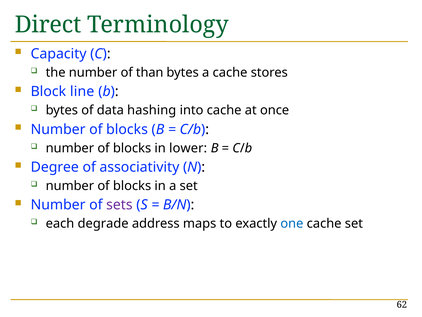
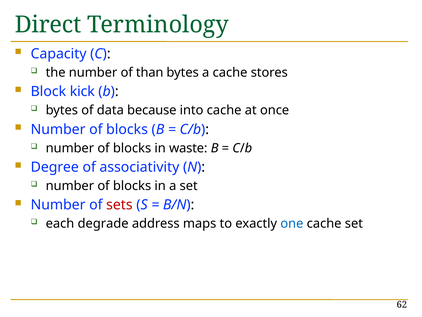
line: line -> kick
hashing: hashing -> because
lower: lower -> waste
sets colour: purple -> red
